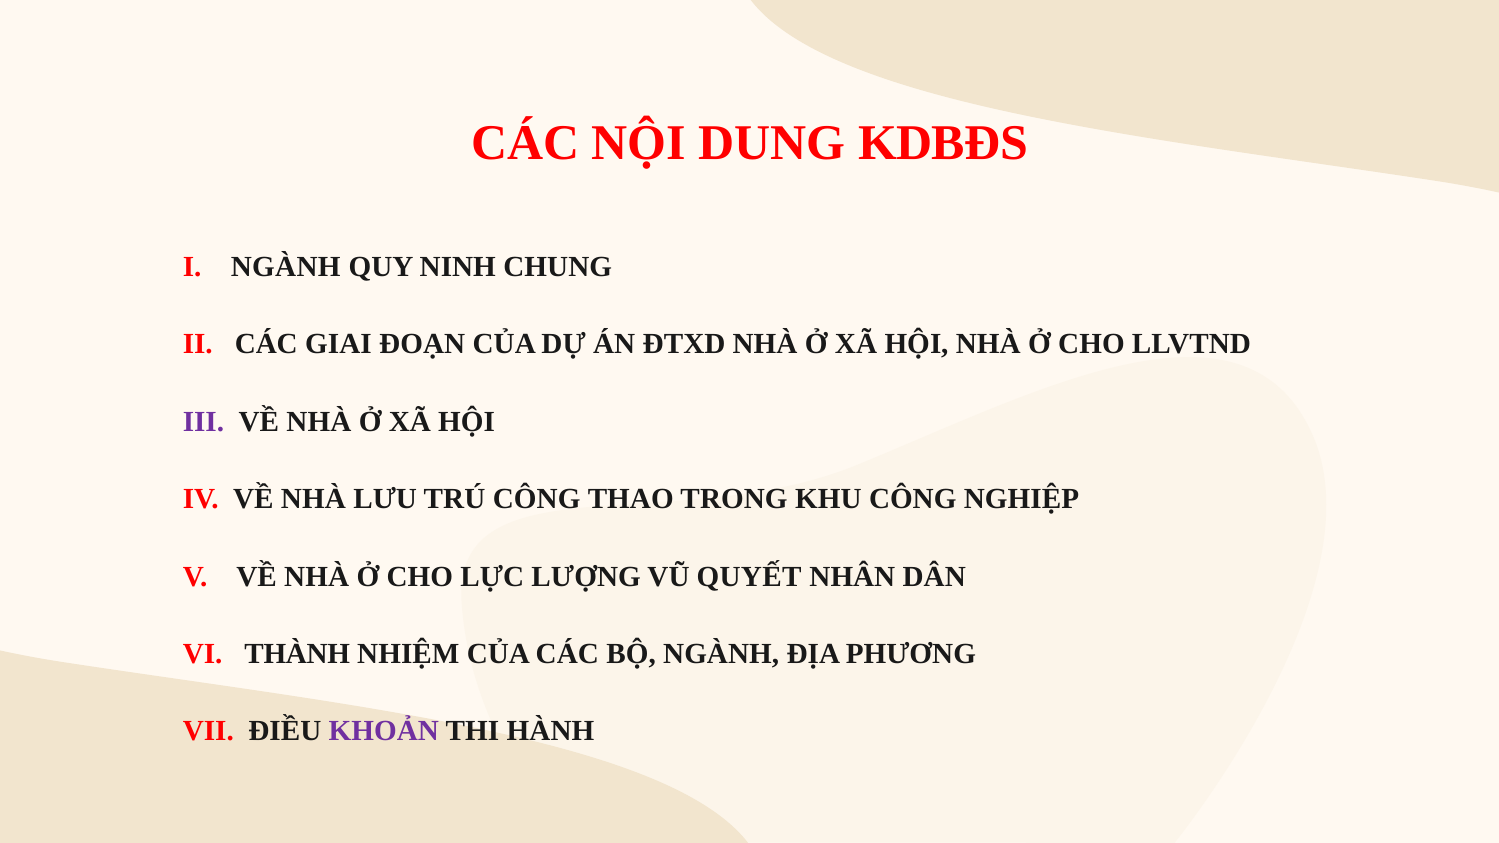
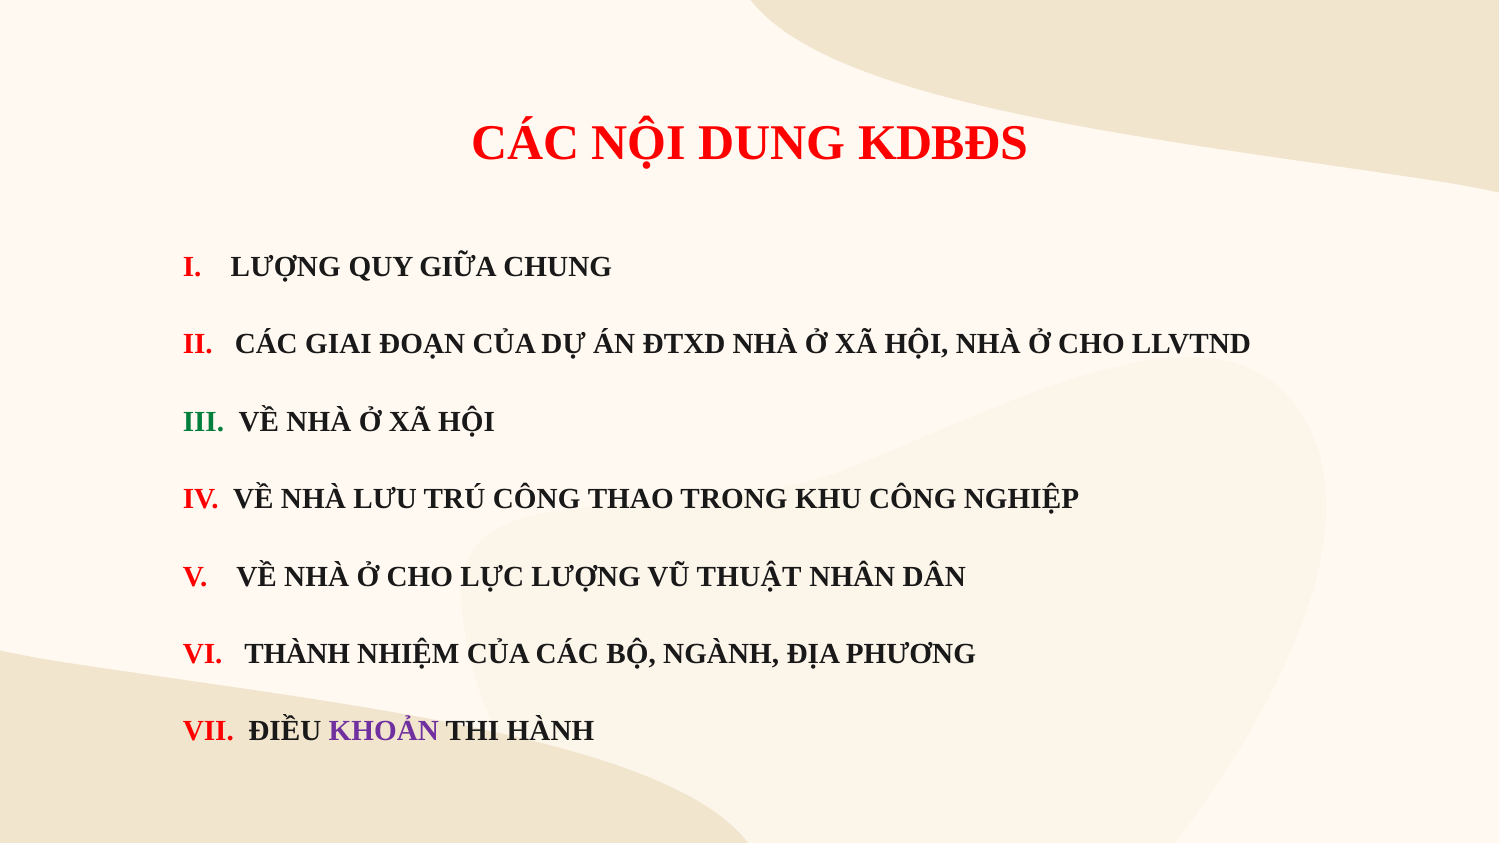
I NGÀNH: NGÀNH -> LƯỢNG
NINH: NINH -> GIỮA
III colour: purple -> green
QUYẾT: QUYẾT -> THUẬT
